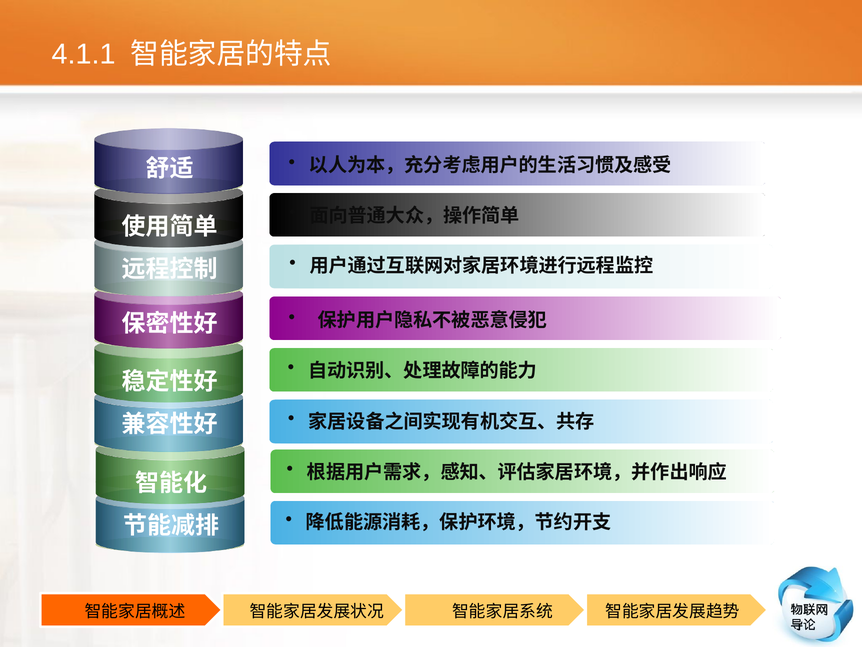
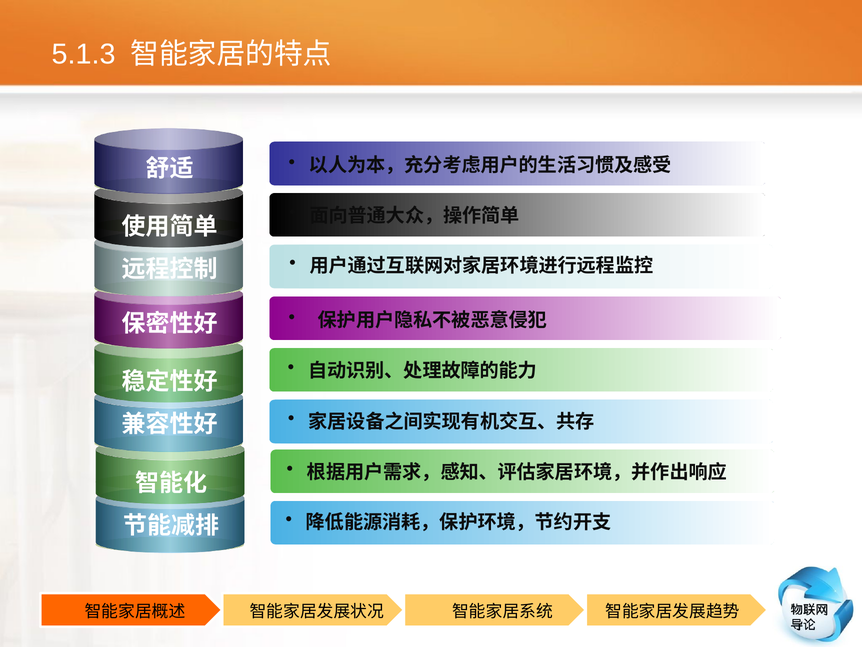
4.1.1: 4.1.1 -> 5.1.3
